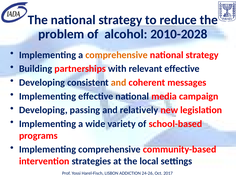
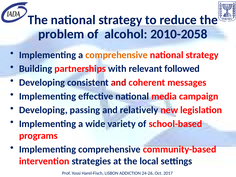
2010-2028: 2010-2028 -> 2010-2058
relevant effective: effective -> followed
and at (119, 82) colour: orange -> red
